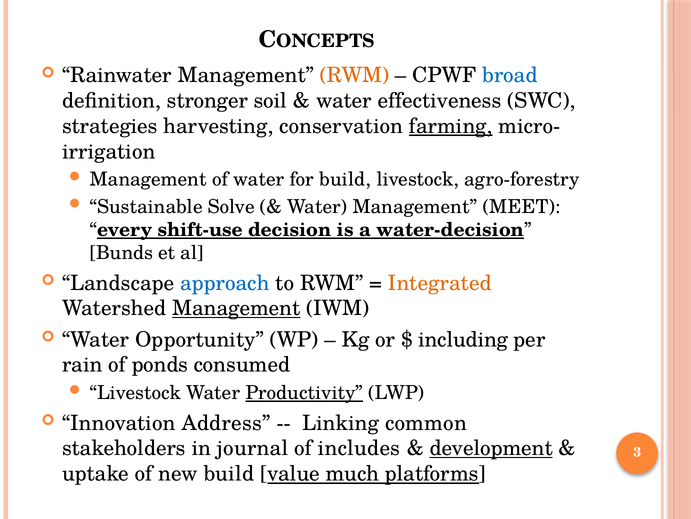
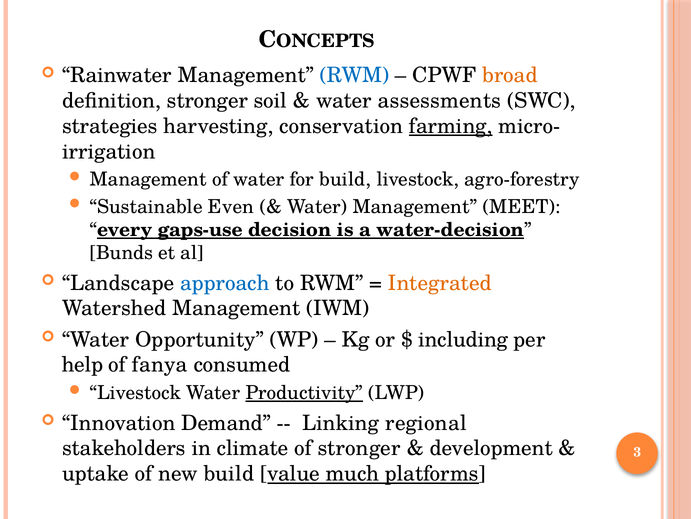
RWM at (355, 75) colour: orange -> blue
broad colour: blue -> orange
effectiveness: effectiveness -> assessments
Solve: Solve -> Even
shift-use: shift-use -> gaps-use
Management at (236, 308) underline: present -> none
rain: rain -> help
ponds: ponds -> fanya
Address: Address -> Demand
common: common -> regional
journal: journal -> climate
of includes: includes -> stronger
development underline: present -> none
